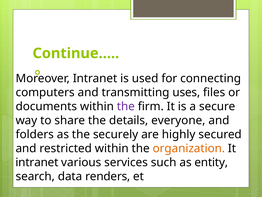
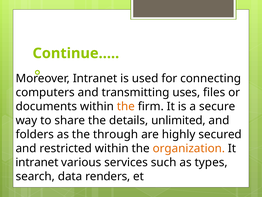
the at (126, 106) colour: purple -> orange
everyone: everyone -> unlimited
securely: securely -> through
entity: entity -> types
